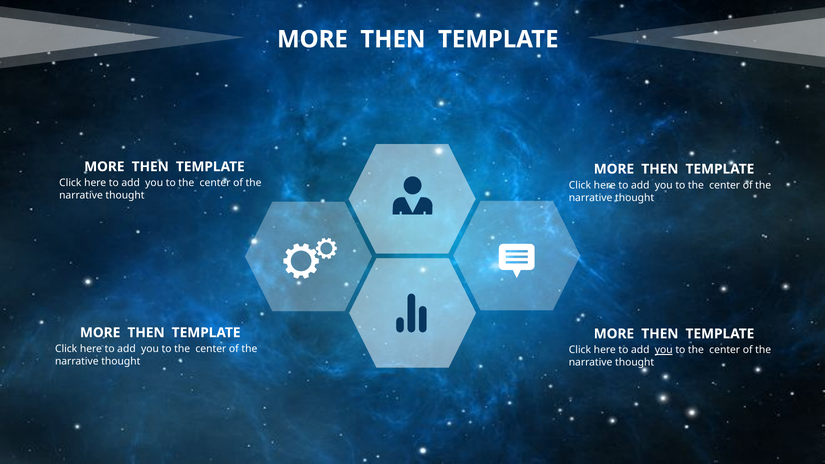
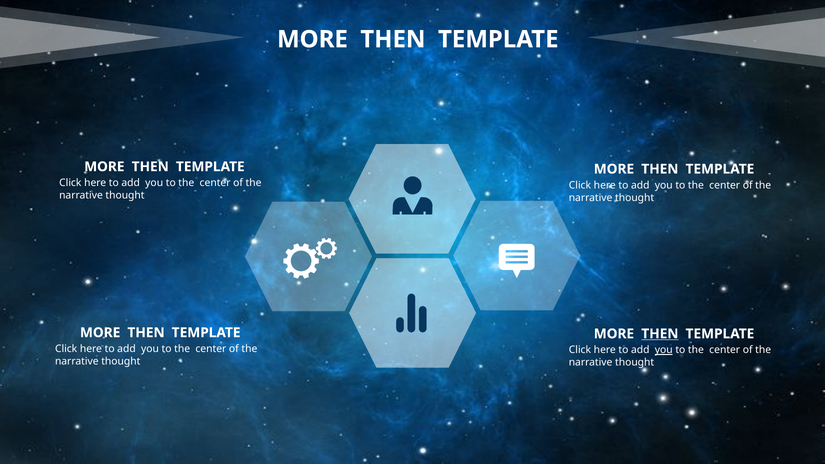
THEN at (660, 334) underline: none -> present
